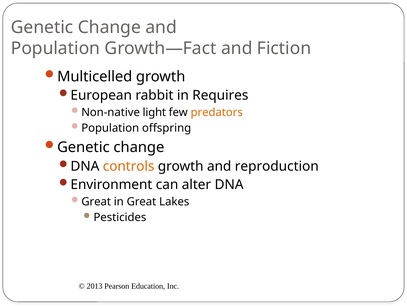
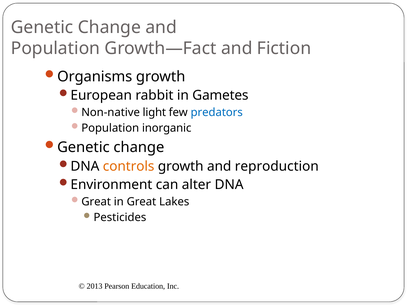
Multicelled: Multicelled -> Organisms
Requires: Requires -> Gametes
predators colour: orange -> blue
offspring: offspring -> inorganic
